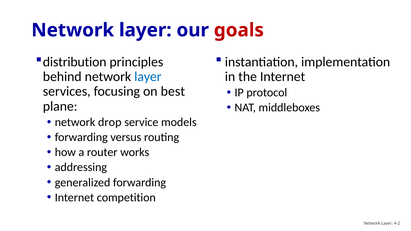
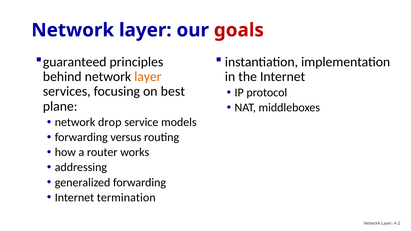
distribution: distribution -> guaranteed
layer at (148, 77) colour: blue -> orange
competition: competition -> termination
